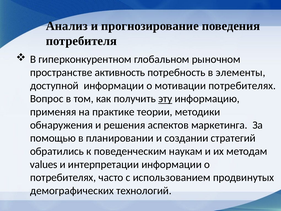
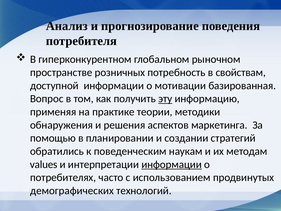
активность: активность -> розничных
элементы: элементы -> свойствам
мотивации потребителях: потребителях -> базированная
информации at (172, 164) underline: none -> present
